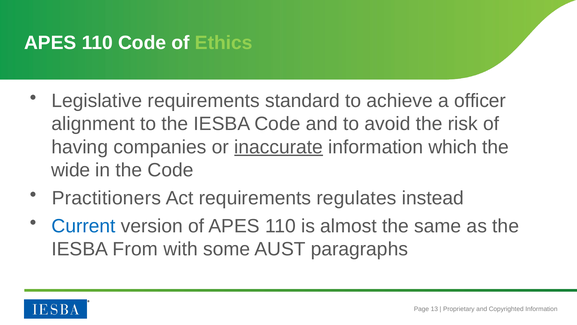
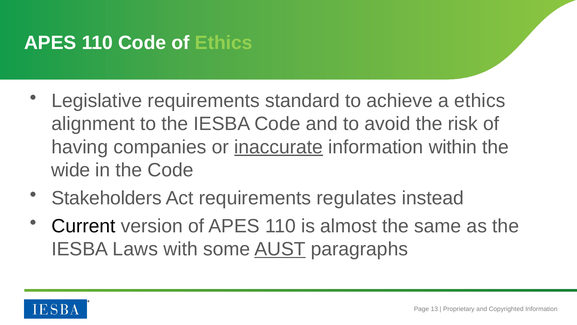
a officer: officer -> ethics
which: which -> within
Practitioners: Practitioners -> Stakeholders
Current colour: blue -> black
From: From -> Laws
AUST underline: none -> present
